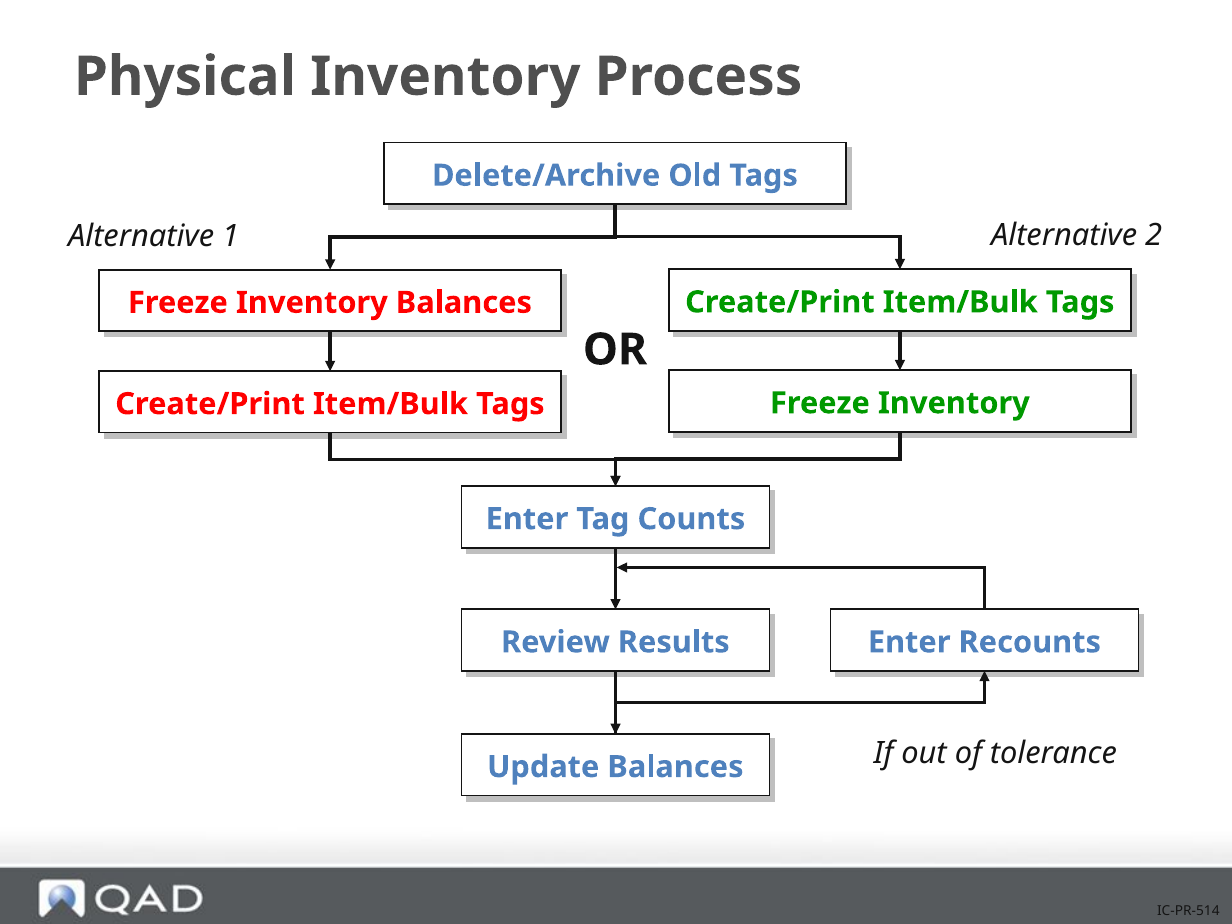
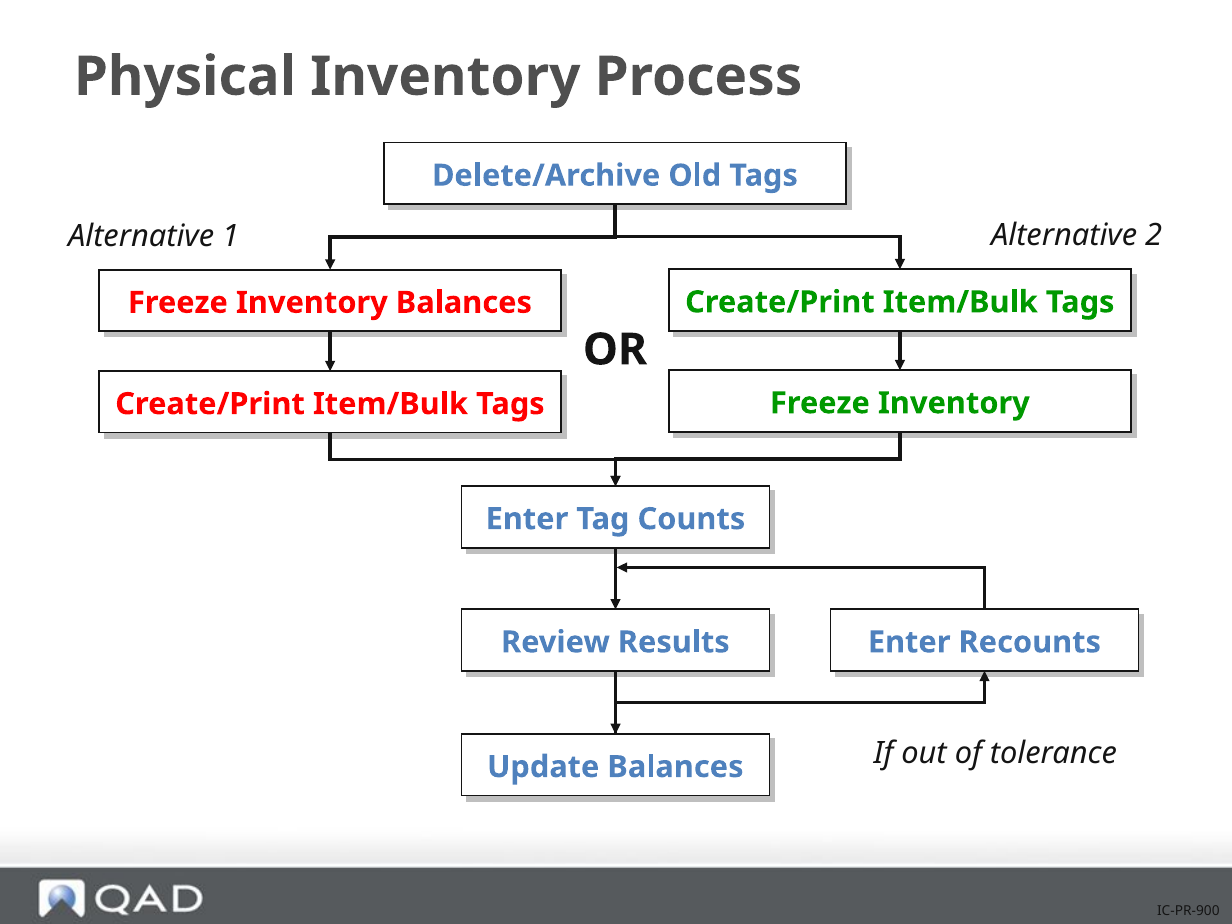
IC-PR-514: IC-PR-514 -> IC-PR-900
